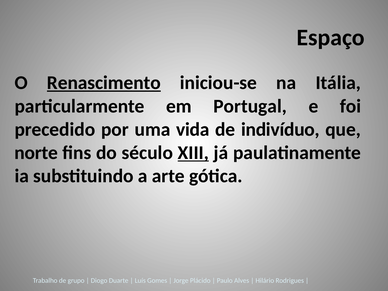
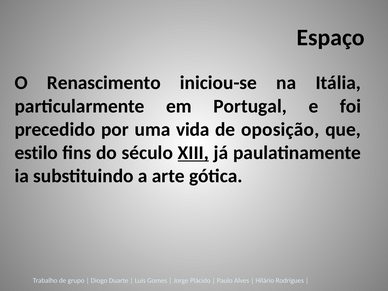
Renascimento underline: present -> none
indivíduo: indivíduo -> oposição
norte: norte -> estilo
